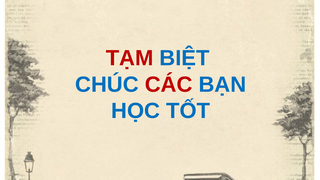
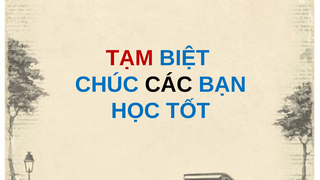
CÁC colour: red -> black
